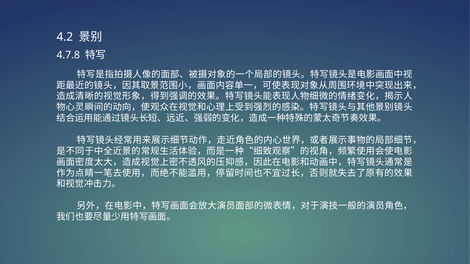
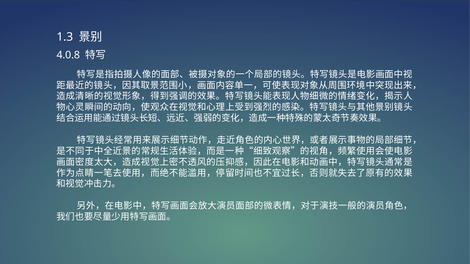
4.2: 4.2 -> 1.3
4.7.8: 4.7.8 -> 4.0.8
